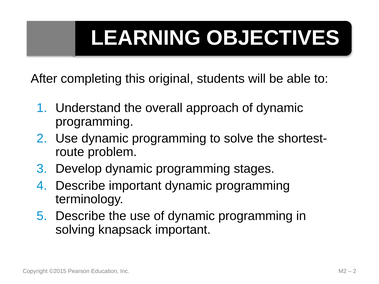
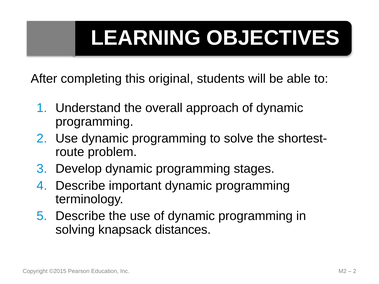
knapsack important: important -> distances
